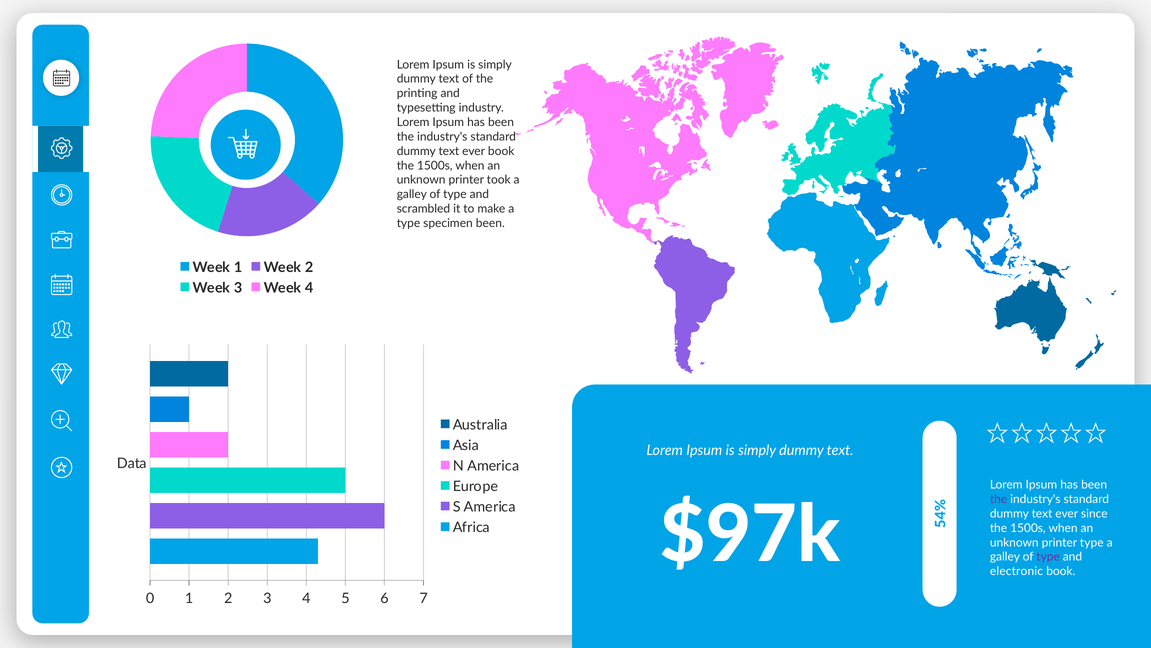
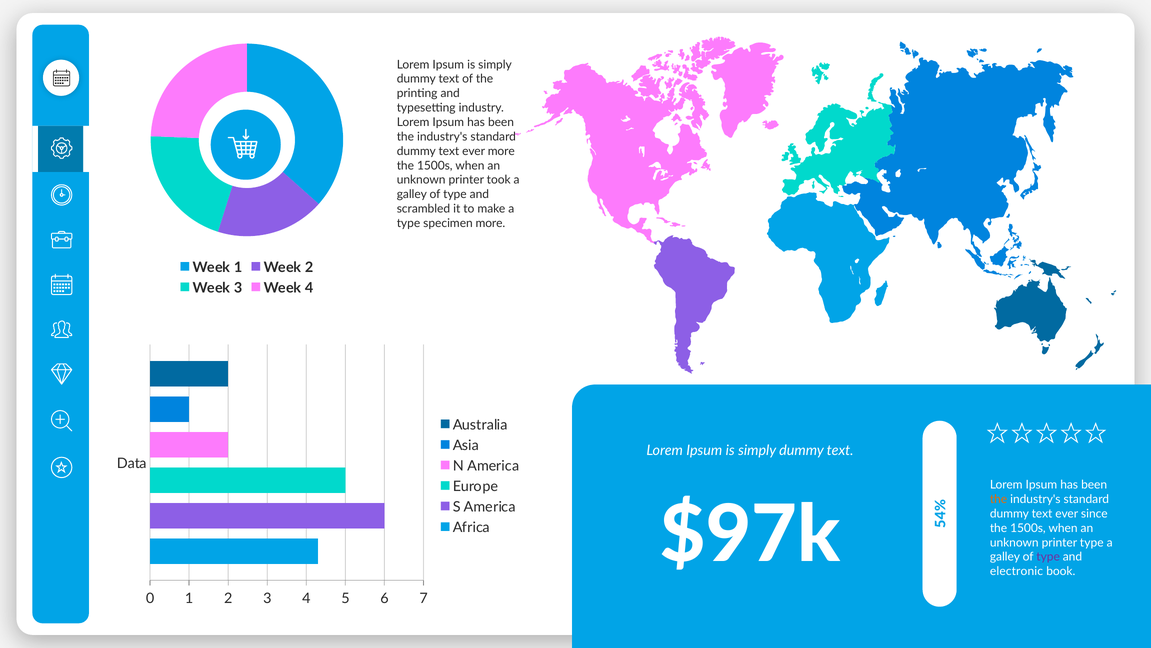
ever book: book -> more
specimen been: been -> more
the at (999, 499) colour: purple -> orange
